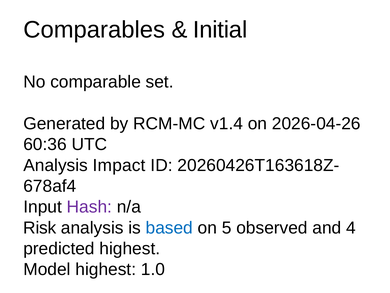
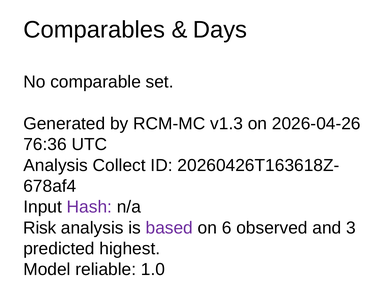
Initial: Initial -> Days
v1.4: v1.4 -> v1.3
60:36: 60:36 -> 76:36
Impact: Impact -> Collect
based colour: blue -> purple
5: 5 -> 6
4: 4 -> 3
Model highest: highest -> reliable
